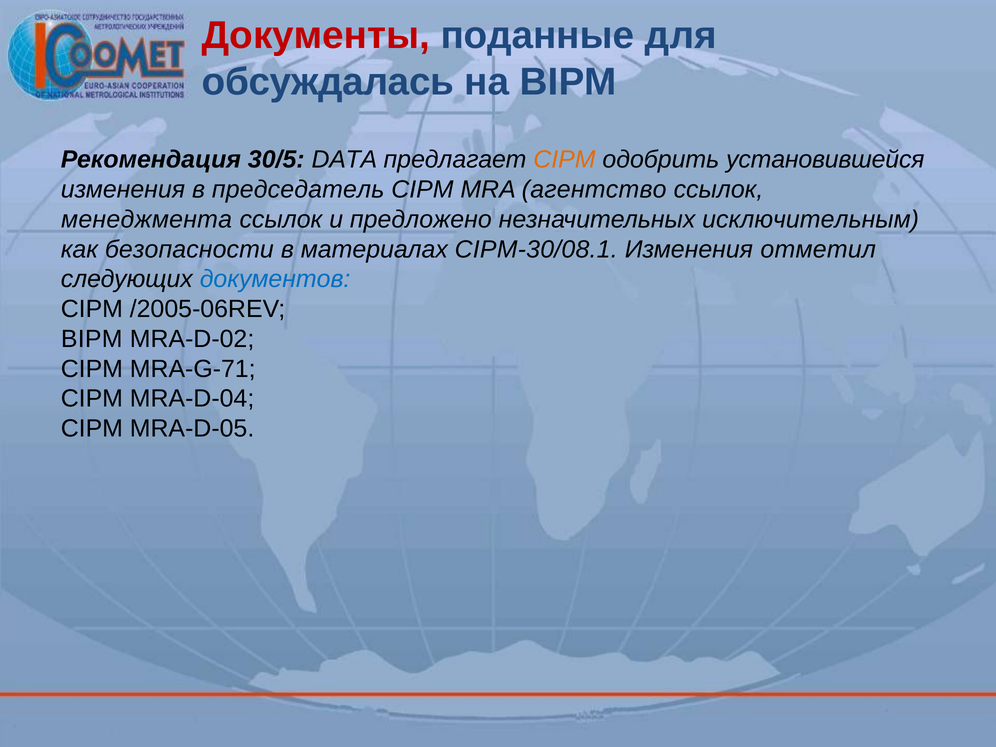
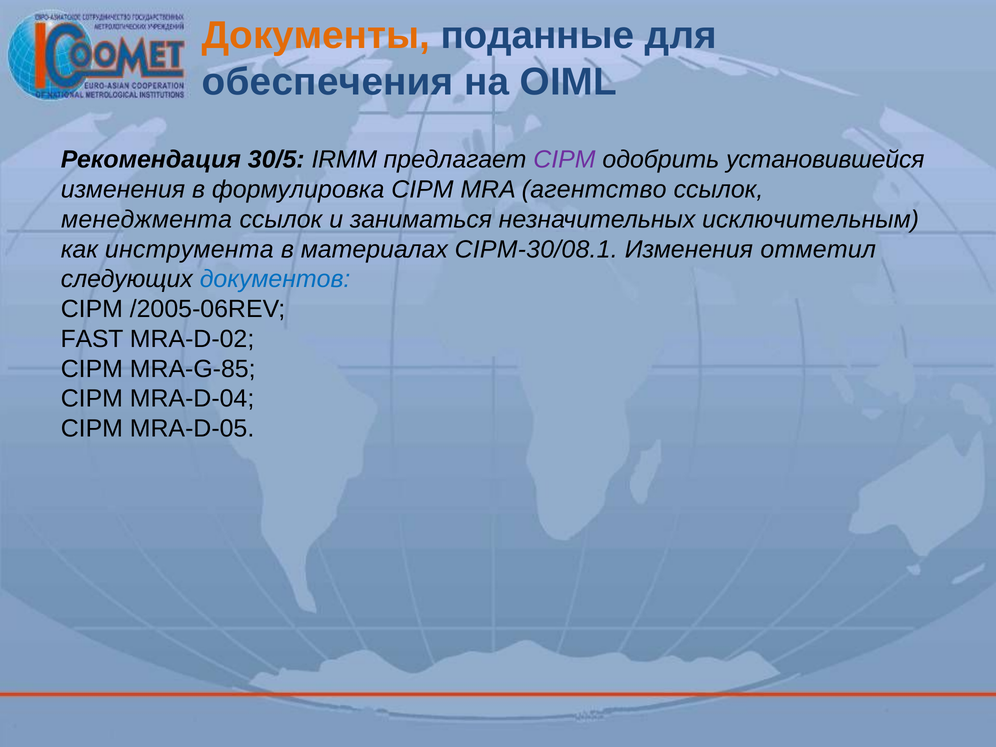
Документы colour: red -> orange
обсуждалась: обсуждалась -> обеспечения
на BIPM: BIPM -> OIML
DATA: DATA -> IRMM
CIPM at (564, 160) colour: orange -> purple
председатель: председатель -> формулировка
предложено: предложено -> заниматься
безопасности: безопасности -> инструмента
BIPM at (92, 339): BIPM -> FAST
MRA-G-71: MRA-G-71 -> MRA-G-85
